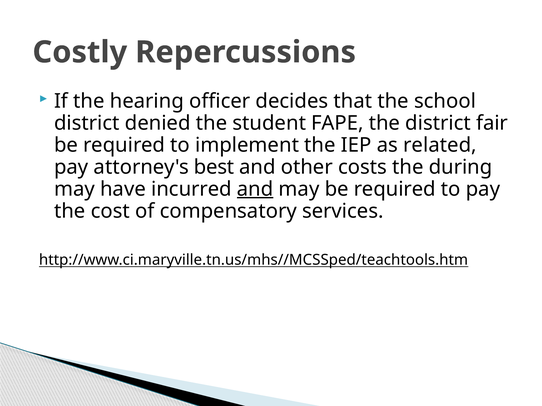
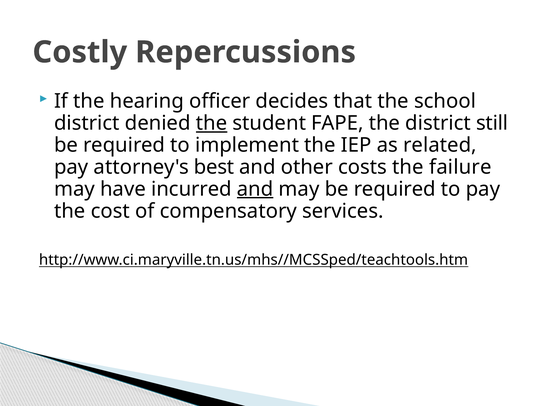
the at (212, 123) underline: none -> present
fair: fair -> still
during: during -> failure
